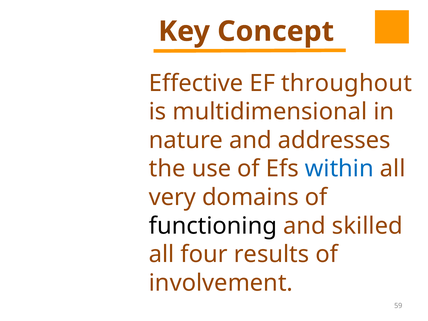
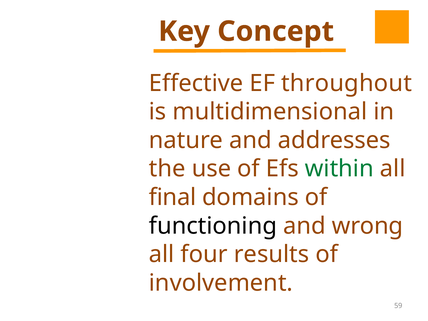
within colour: blue -> green
very: very -> final
skilled: skilled -> wrong
